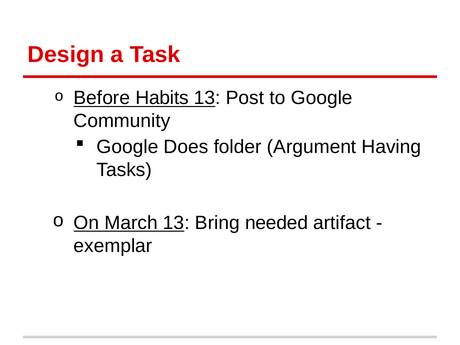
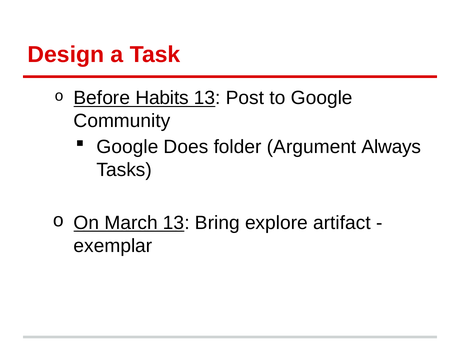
Having: Having -> Always
needed: needed -> explore
